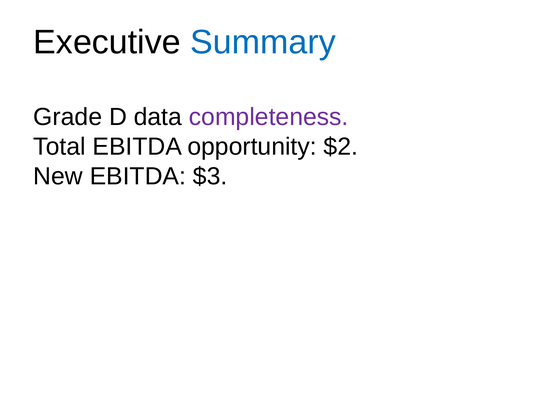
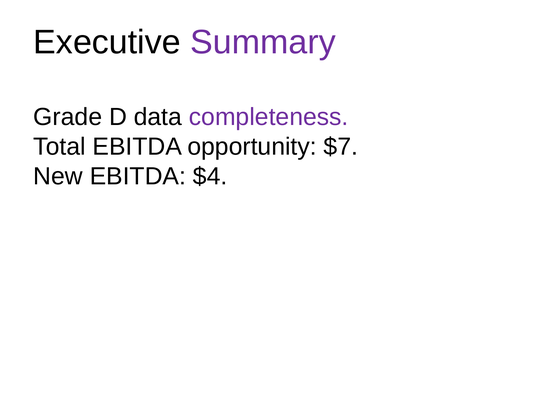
Summary colour: blue -> purple
$2: $2 -> $7
$3: $3 -> $4
